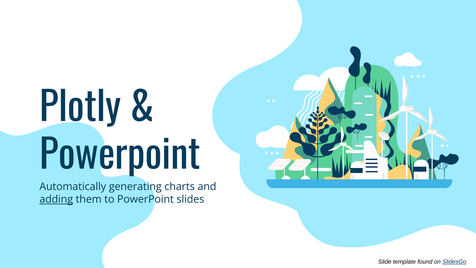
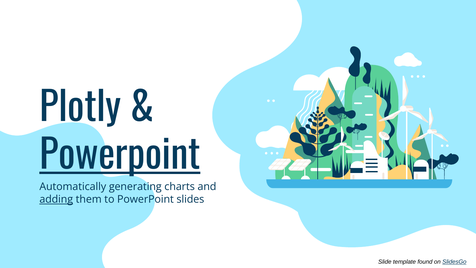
Powerpoint at (120, 156) underline: none -> present
